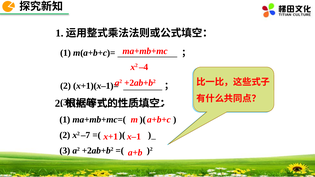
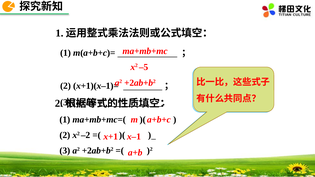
–4: –4 -> –5
–7: –7 -> –2
